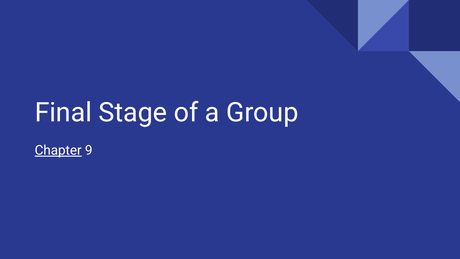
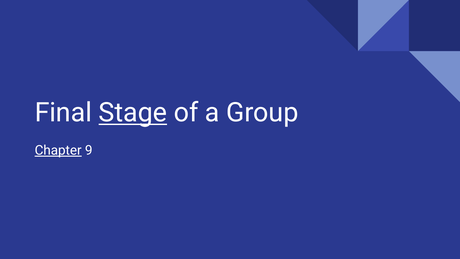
Stage underline: none -> present
